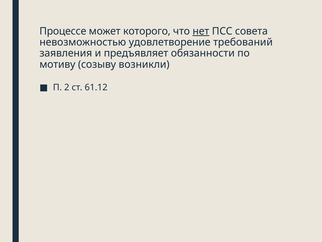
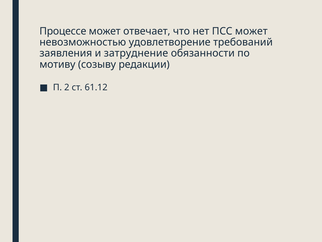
которого: которого -> отвечает
нет underline: present -> none
ПСС совета: совета -> может
предъявляет: предъявляет -> затруднение
возникли: возникли -> редакции
